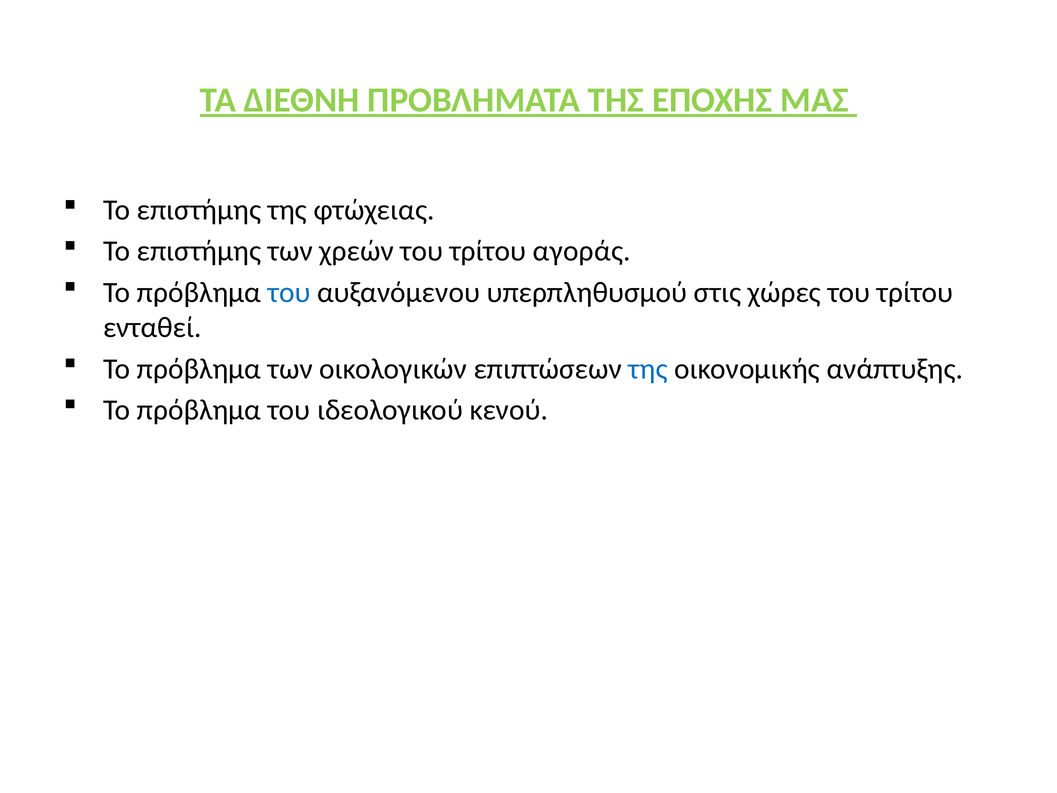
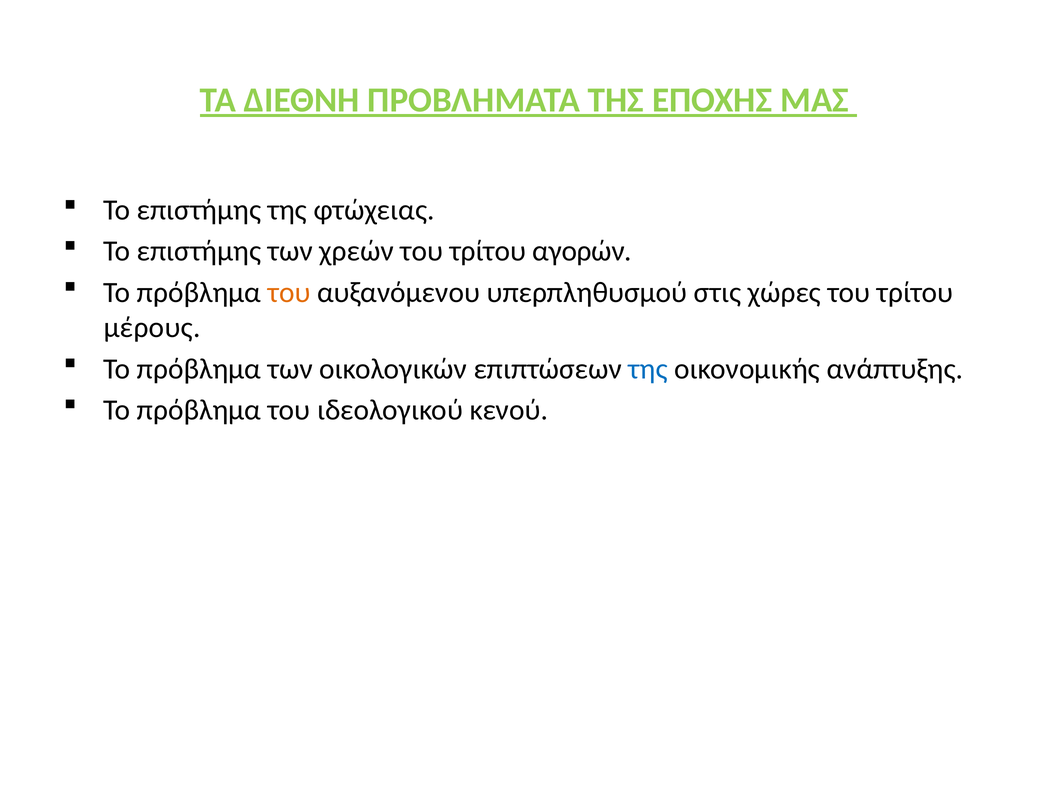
αγοράς: αγοράς -> αγορών
του at (289, 292) colour: blue -> orange
ενταθεί: ενταθεί -> μέρους
